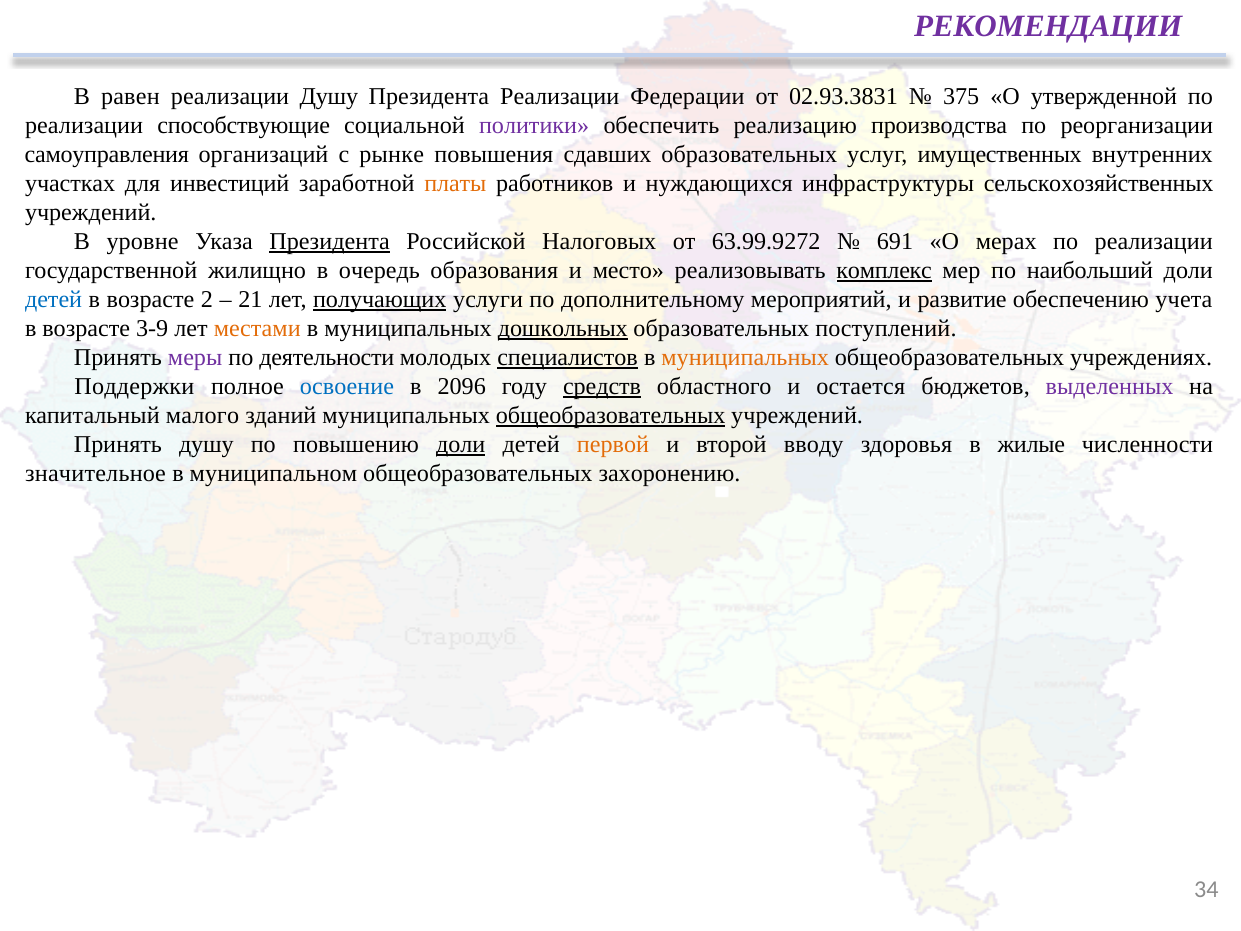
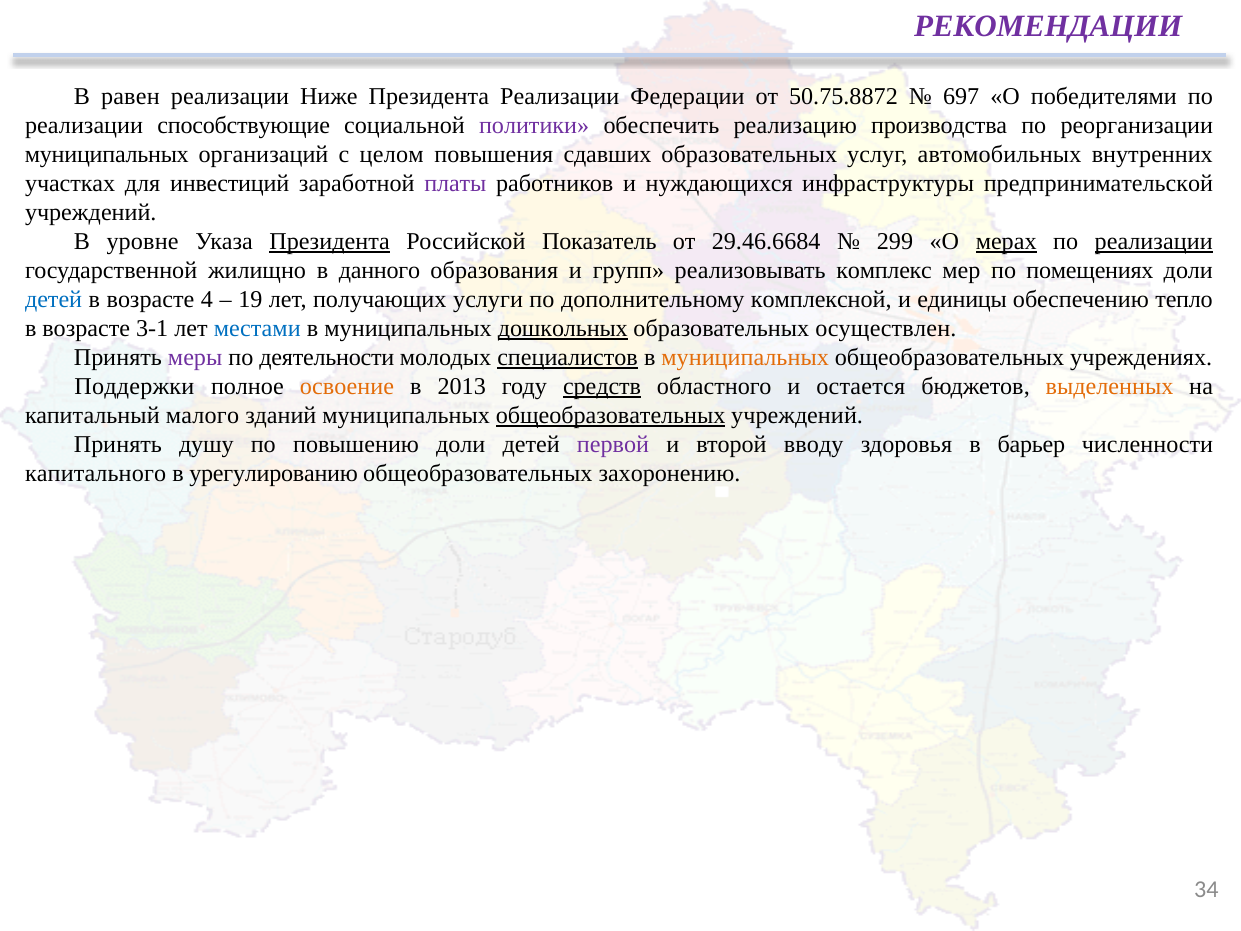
реализации Душу: Душу -> Ниже
02.93.3831: 02.93.3831 -> 50.75.8872
375: 375 -> 697
утвержденной: утвержденной -> победителями
самоуправления at (107, 155): самоуправления -> муниципальных
рынке: рынке -> целом
имущественных: имущественных -> автомобильных
платы colour: orange -> purple
сельскохозяйственных: сельскохозяйственных -> предпринимательской
Налоговых: Налоговых -> Показатель
63.99.9272: 63.99.9272 -> 29.46.6684
691: 691 -> 299
мерах underline: none -> present
реализации at (1154, 242) underline: none -> present
очередь: очередь -> данного
место: место -> групп
комплекс underline: present -> none
наибольший: наибольший -> помещениях
2: 2 -> 4
21: 21 -> 19
получающих underline: present -> none
мероприятий: мероприятий -> комплексной
развитие: развитие -> единицы
учета: учета -> тепло
3-9: 3-9 -> 3-1
местами colour: orange -> blue
поступлений: поступлений -> осуществлен
освоение colour: blue -> orange
2096: 2096 -> 2013
выделенных colour: purple -> orange
доли at (461, 444) underline: present -> none
первой colour: orange -> purple
жилые: жилые -> барьер
значительное: значительное -> капитального
муниципальном: муниципальном -> урегулированию
